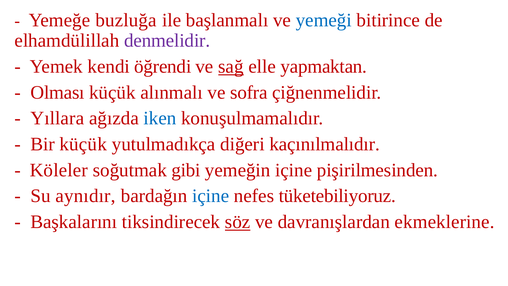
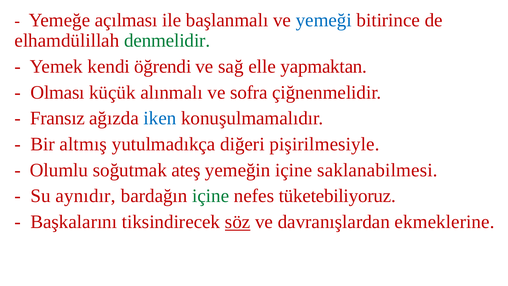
buzluğa: buzluğa -> açılması
denmelidir colour: purple -> green
sağ underline: present -> none
Yıllara: Yıllara -> Fransız
Bir küçük: küçük -> altmış
kaçınılmalıdır: kaçınılmalıdır -> pişirilmesiyle
Köleler: Köleler -> Olumlu
gibi: gibi -> ateş
pişirilmesinden: pişirilmesinden -> saklanabilmesi
içine at (211, 196) colour: blue -> green
